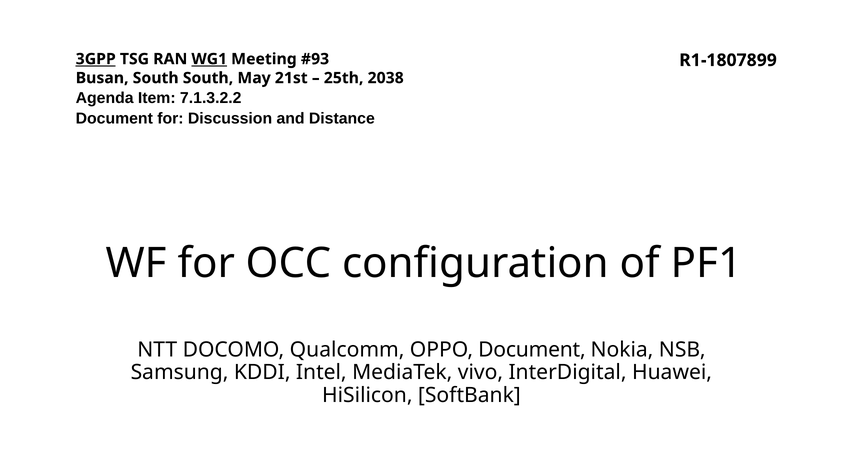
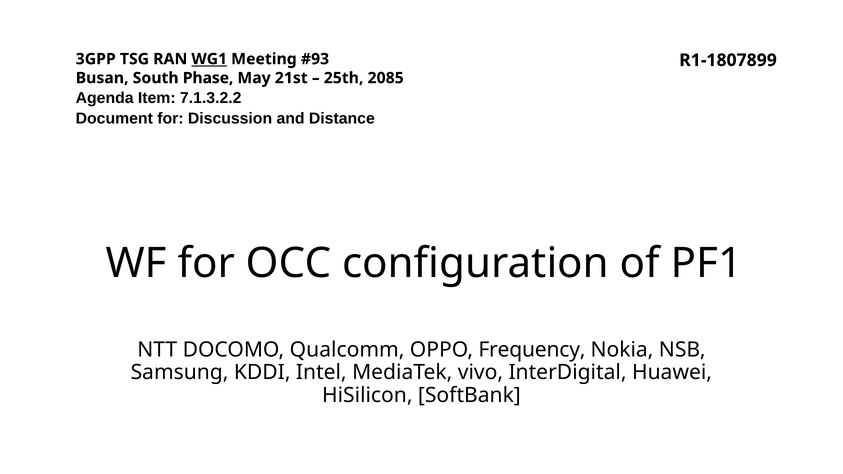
3GPP underline: present -> none
South South: South -> Phase
2038: 2038 -> 2085
OPPO Document: Document -> Frequency
